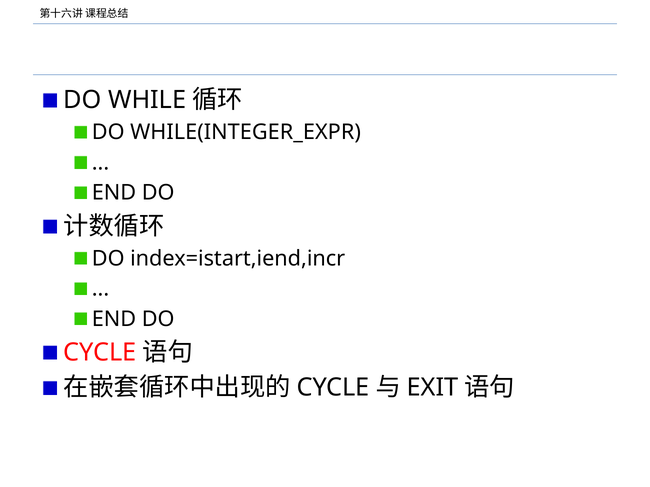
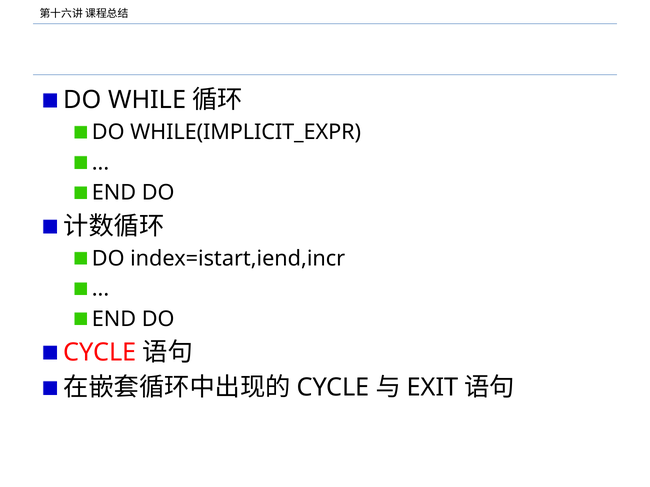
WHILE(INTEGER_EXPR: WHILE(INTEGER_EXPR -> WHILE(IMPLICIT_EXPR
